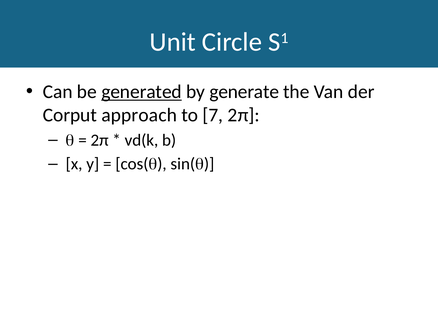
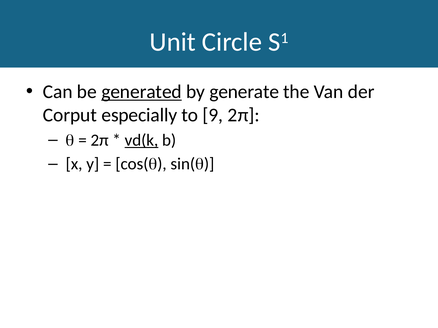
approach: approach -> especially
7: 7 -> 9
vd(k underline: none -> present
